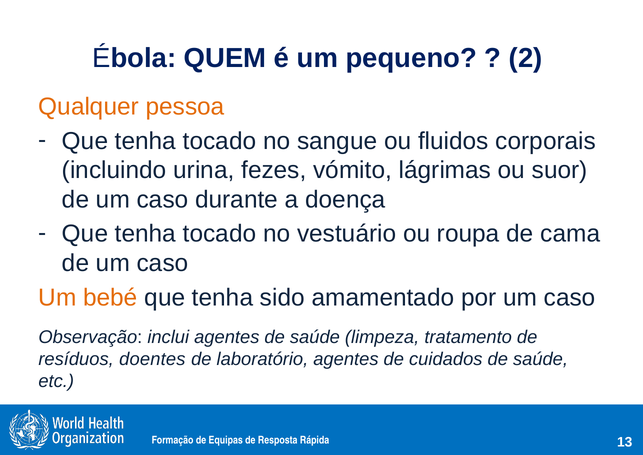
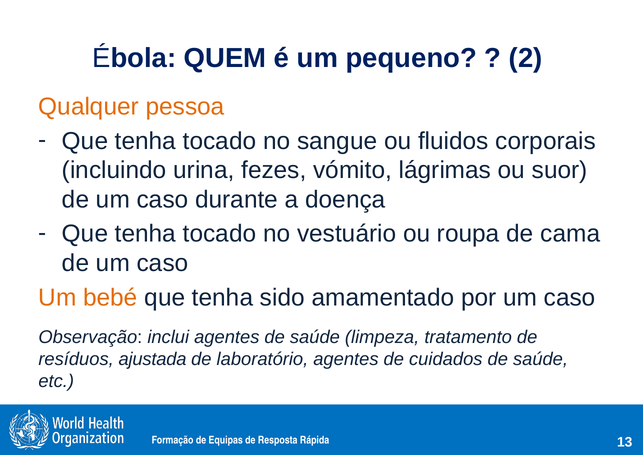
doentes: doentes -> ajustada
